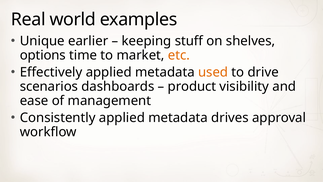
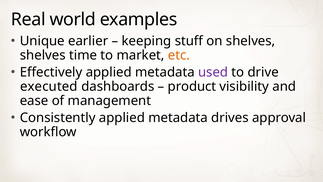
options at (43, 55): options -> shelves
used colour: orange -> purple
scenarios: scenarios -> executed
